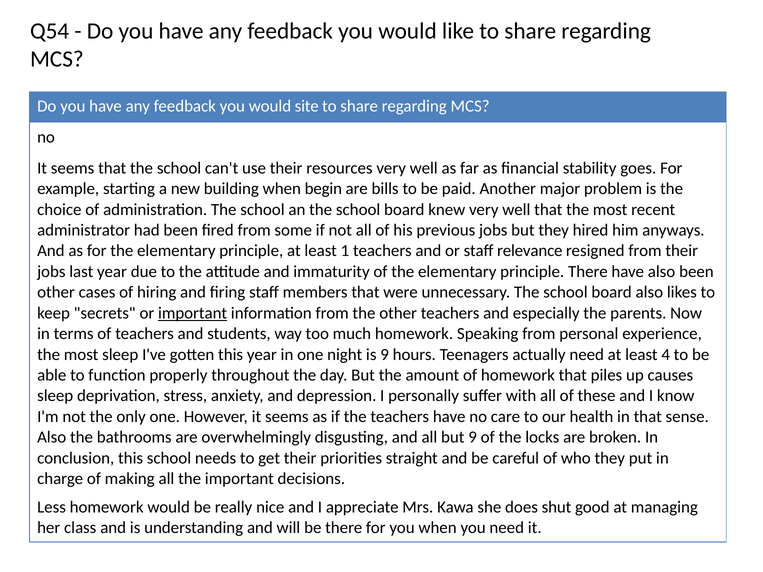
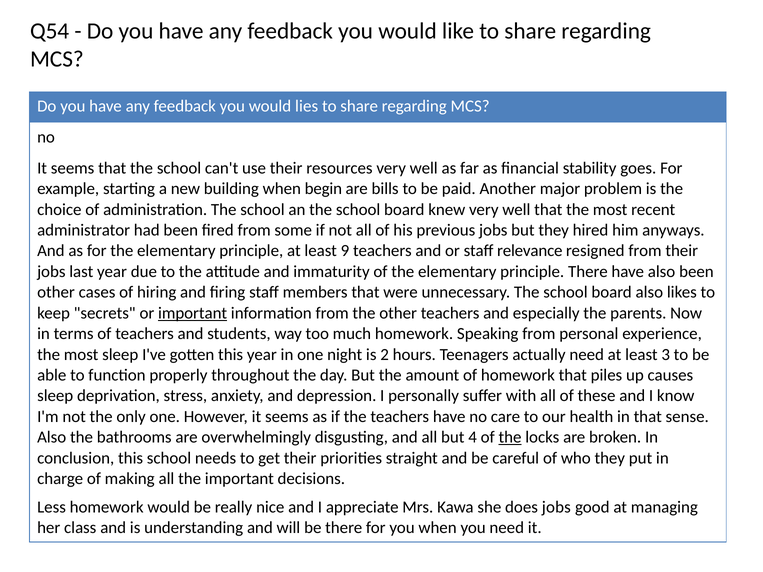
site: site -> lies
1: 1 -> 9
is 9: 9 -> 2
4: 4 -> 3
but 9: 9 -> 4
the at (510, 438) underline: none -> present
does shut: shut -> jobs
